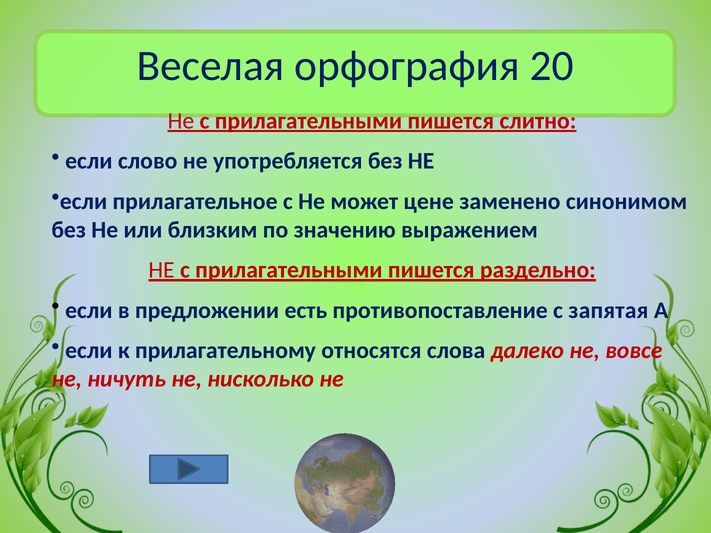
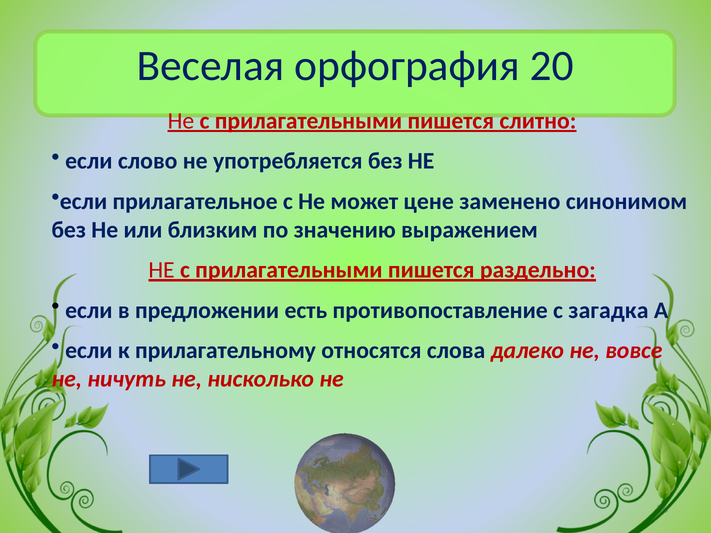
запятая: запятая -> загадка
